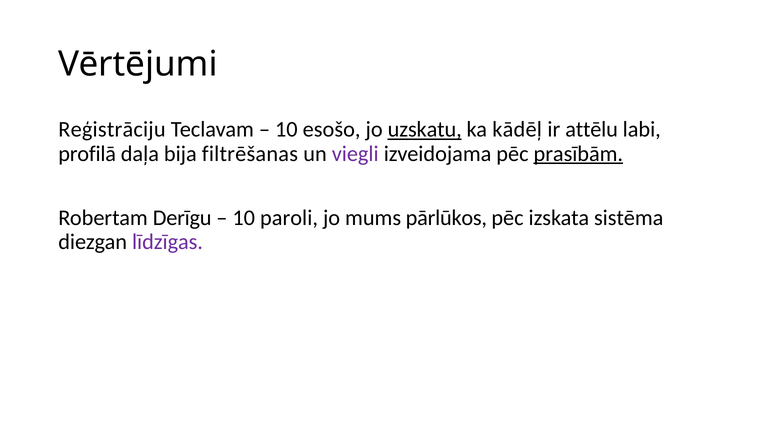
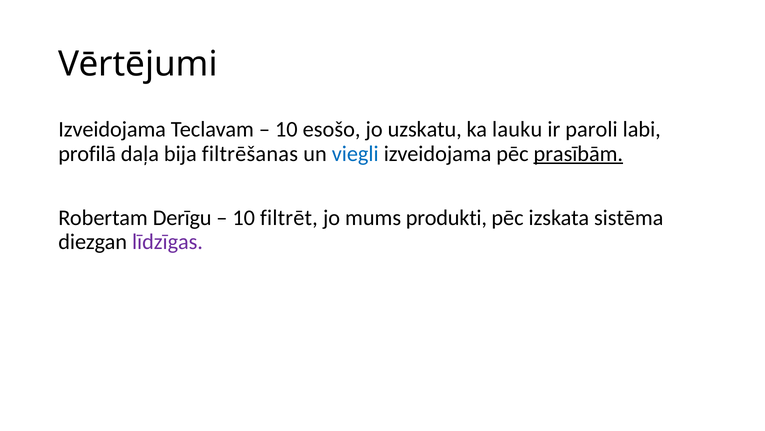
Reģistrāciju at (112, 129): Reģistrāciju -> Izveidojama
uzskatu underline: present -> none
kādēļ: kādēļ -> lauku
attēlu: attēlu -> paroli
viegli colour: purple -> blue
paroli: paroli -> filtrēt
pārlūkos: pārlūkos -> produkti
